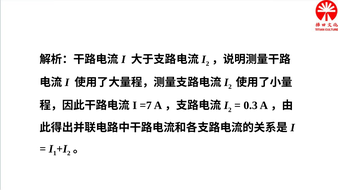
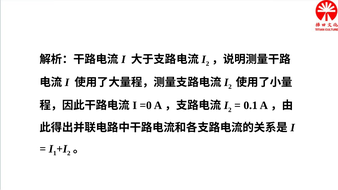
=7: =7 -> =0
0.3: 0.3 -> 0.1
